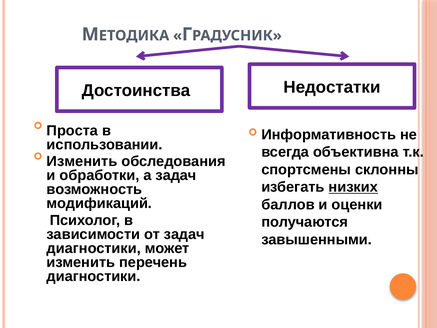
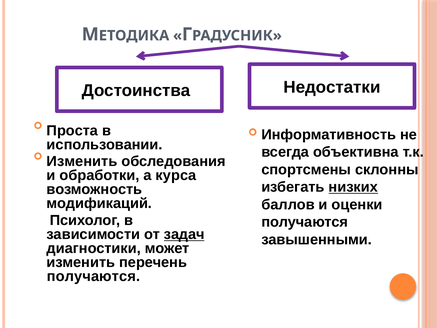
а задач: задач -> курса
задач at (184, 234) underline: none -> present
диагностики at (94, 276): диагностики -> получаются
